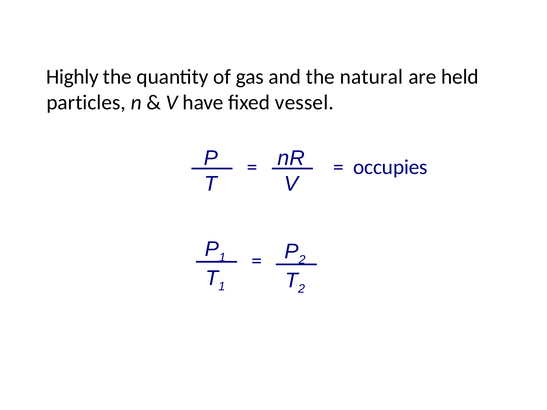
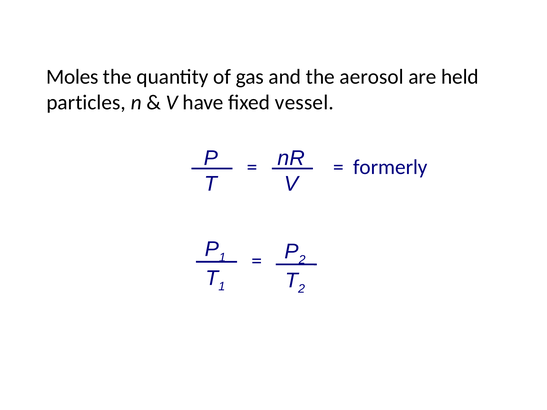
Highly: Highly -> Moles
natural: natural -> aerosol
occupies: occupies -> formerly
